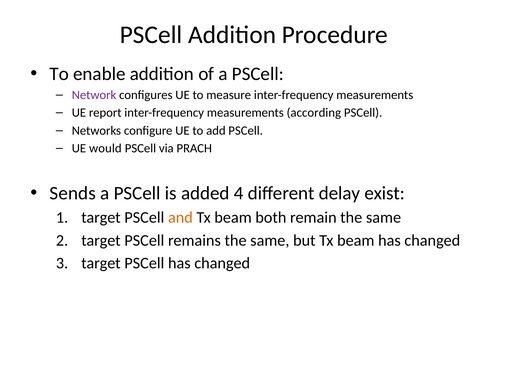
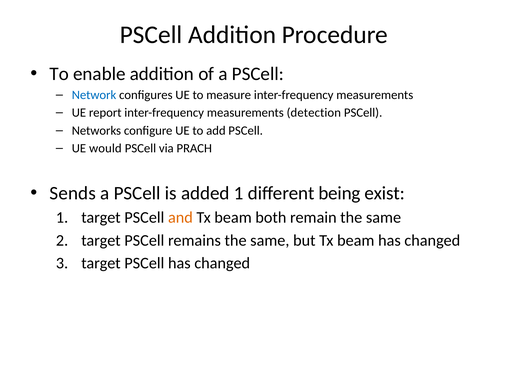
Network colour: purple -> blue
according: according -> detection
added 4: 4 -> 1
delay: delay -> being
